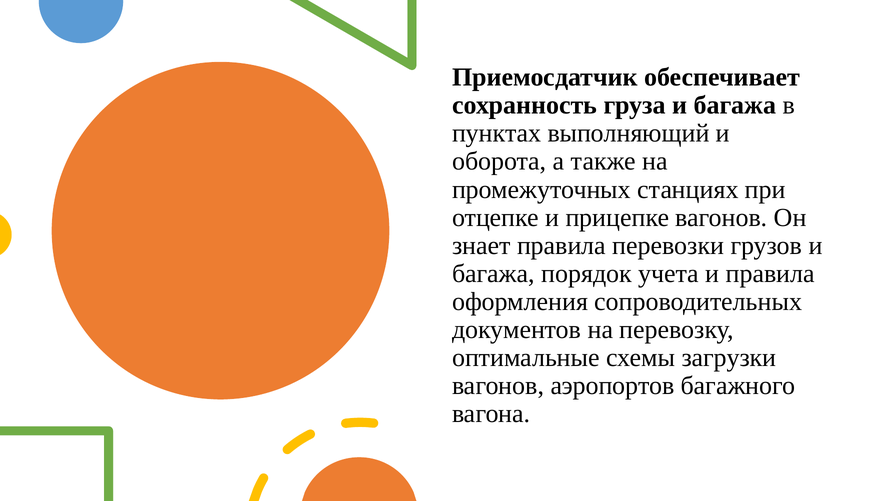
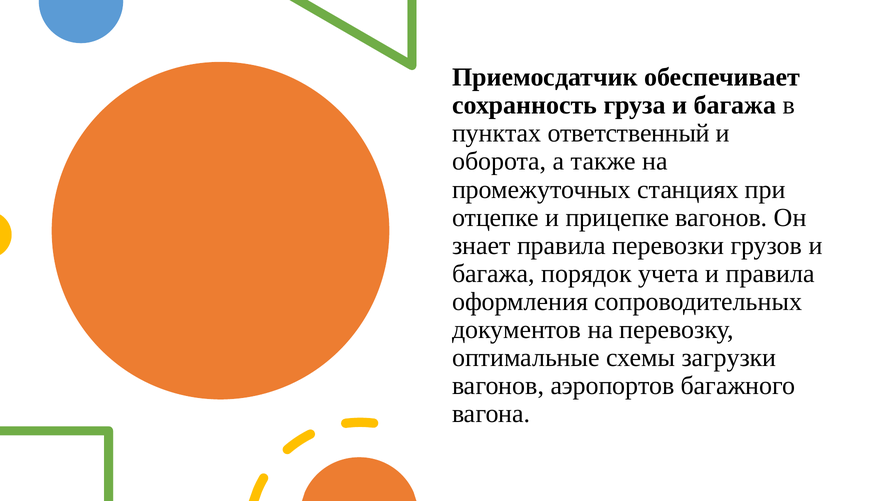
выполняющий: выполняющий -> ответственный
